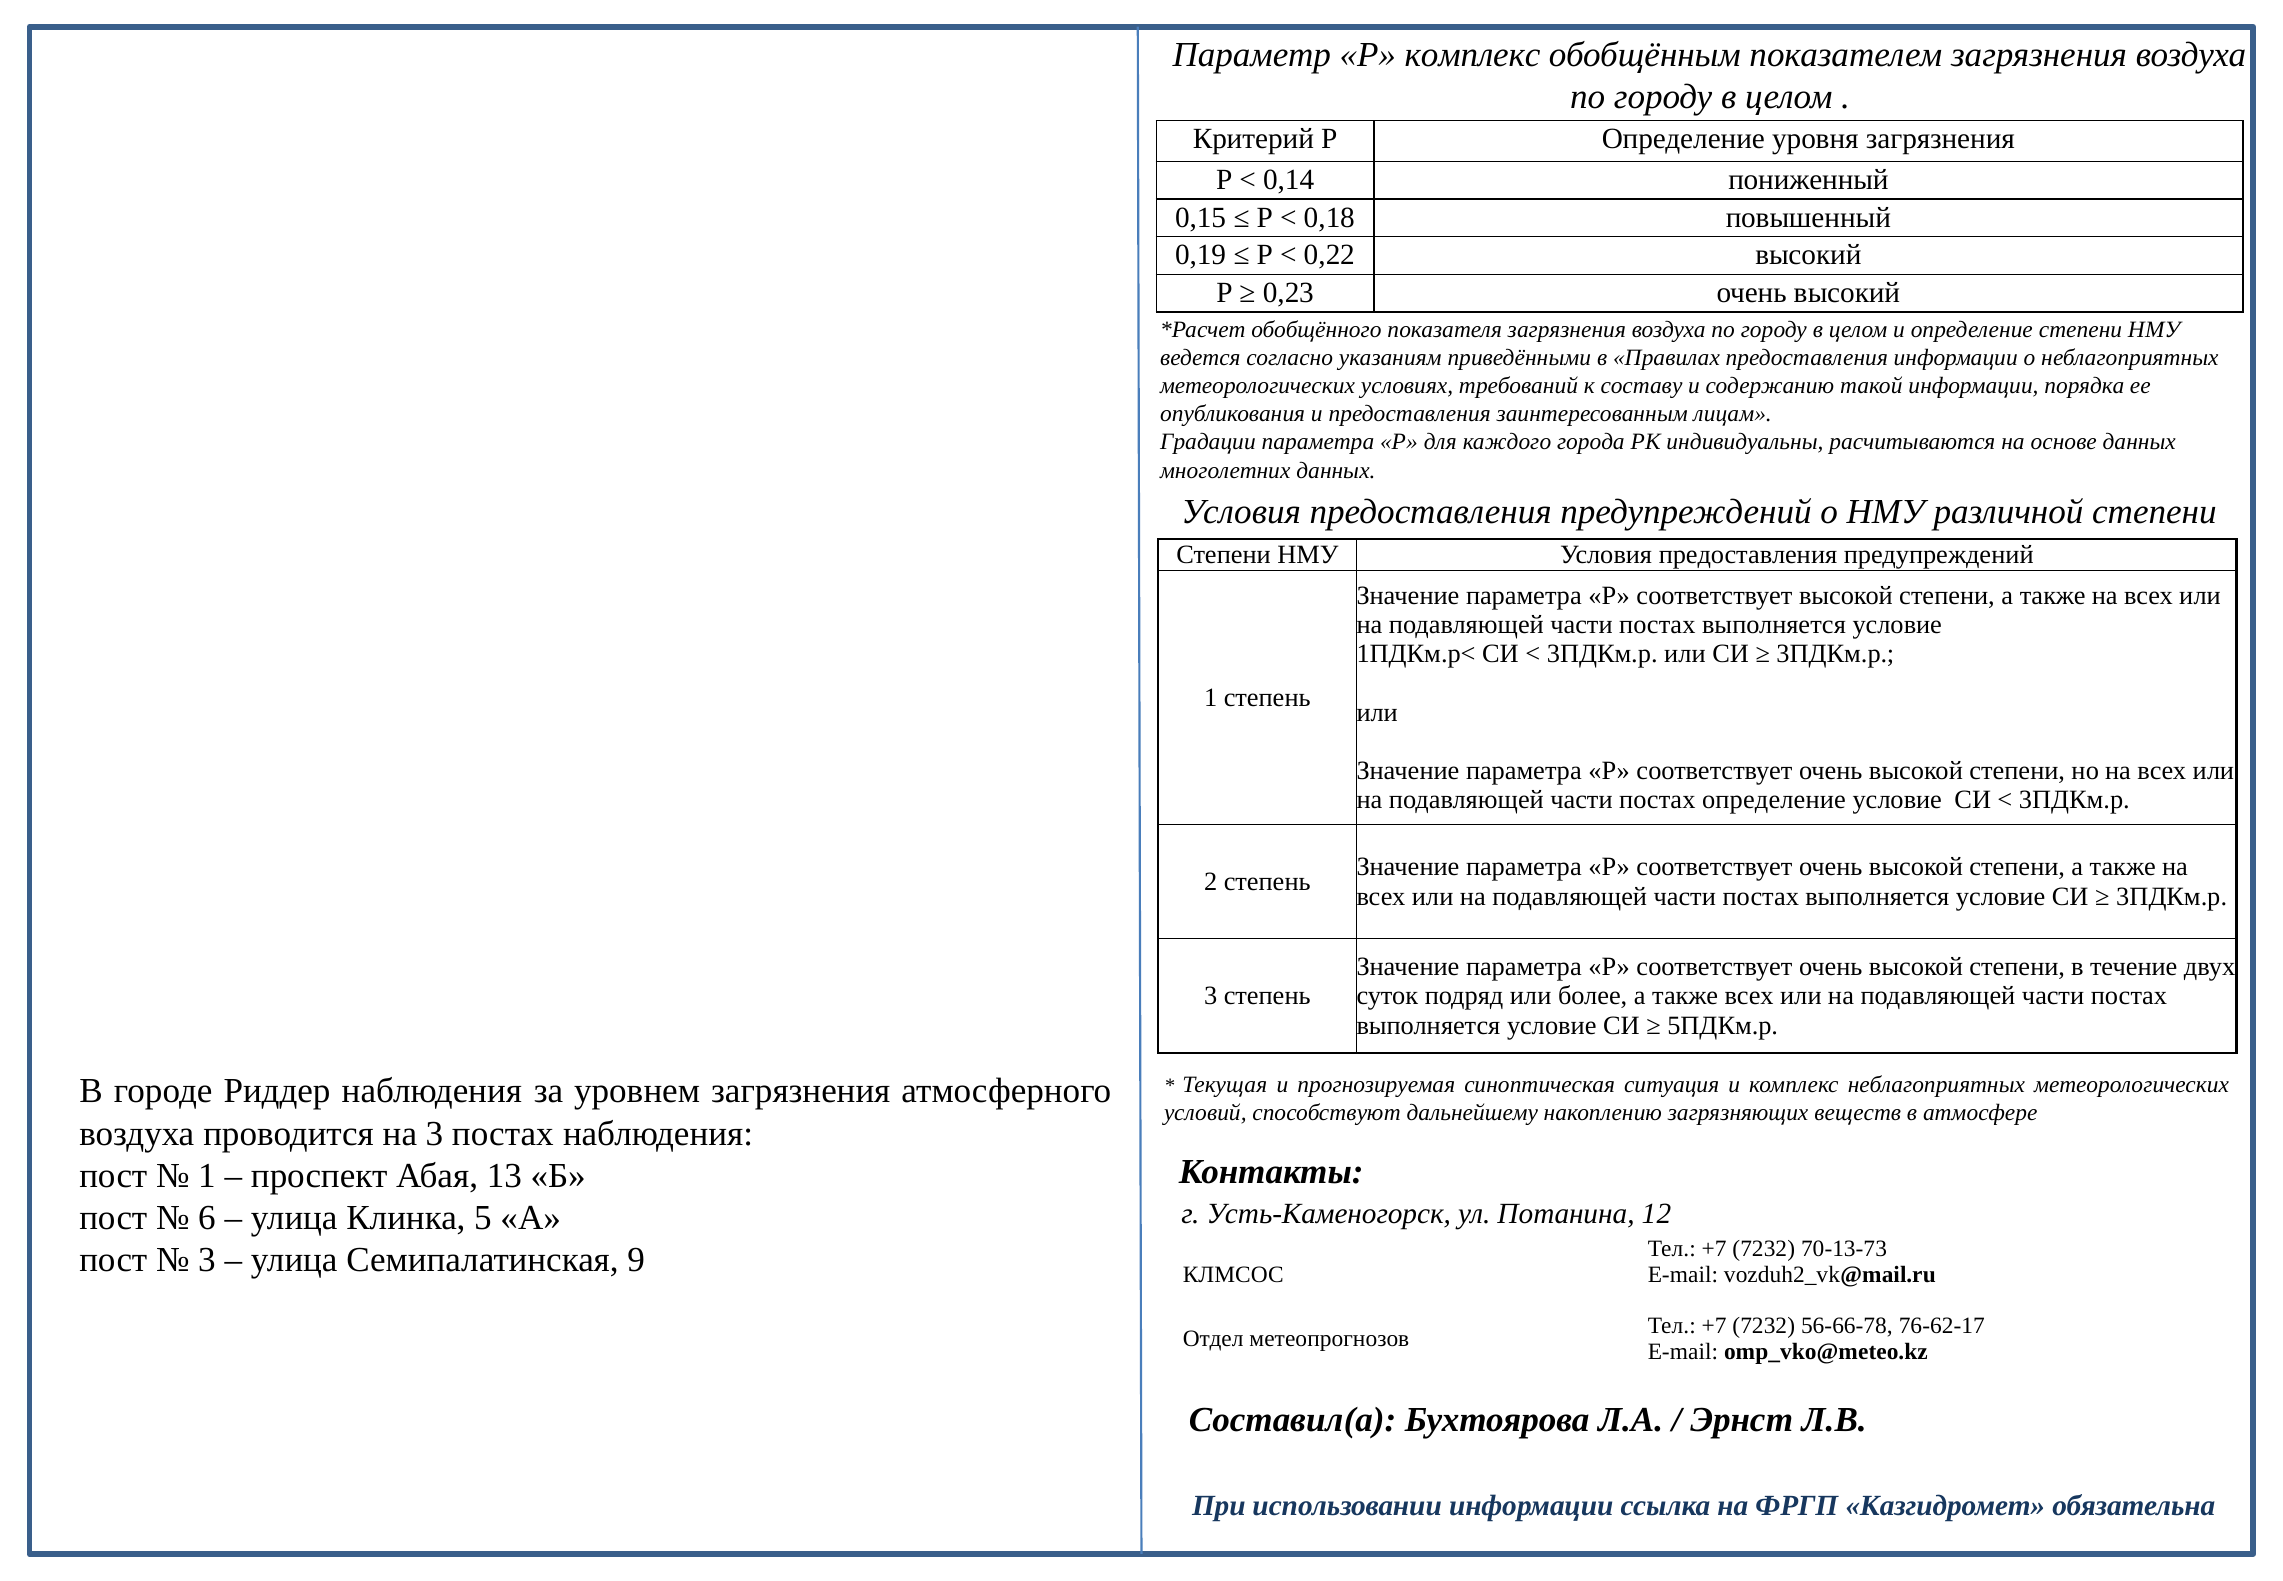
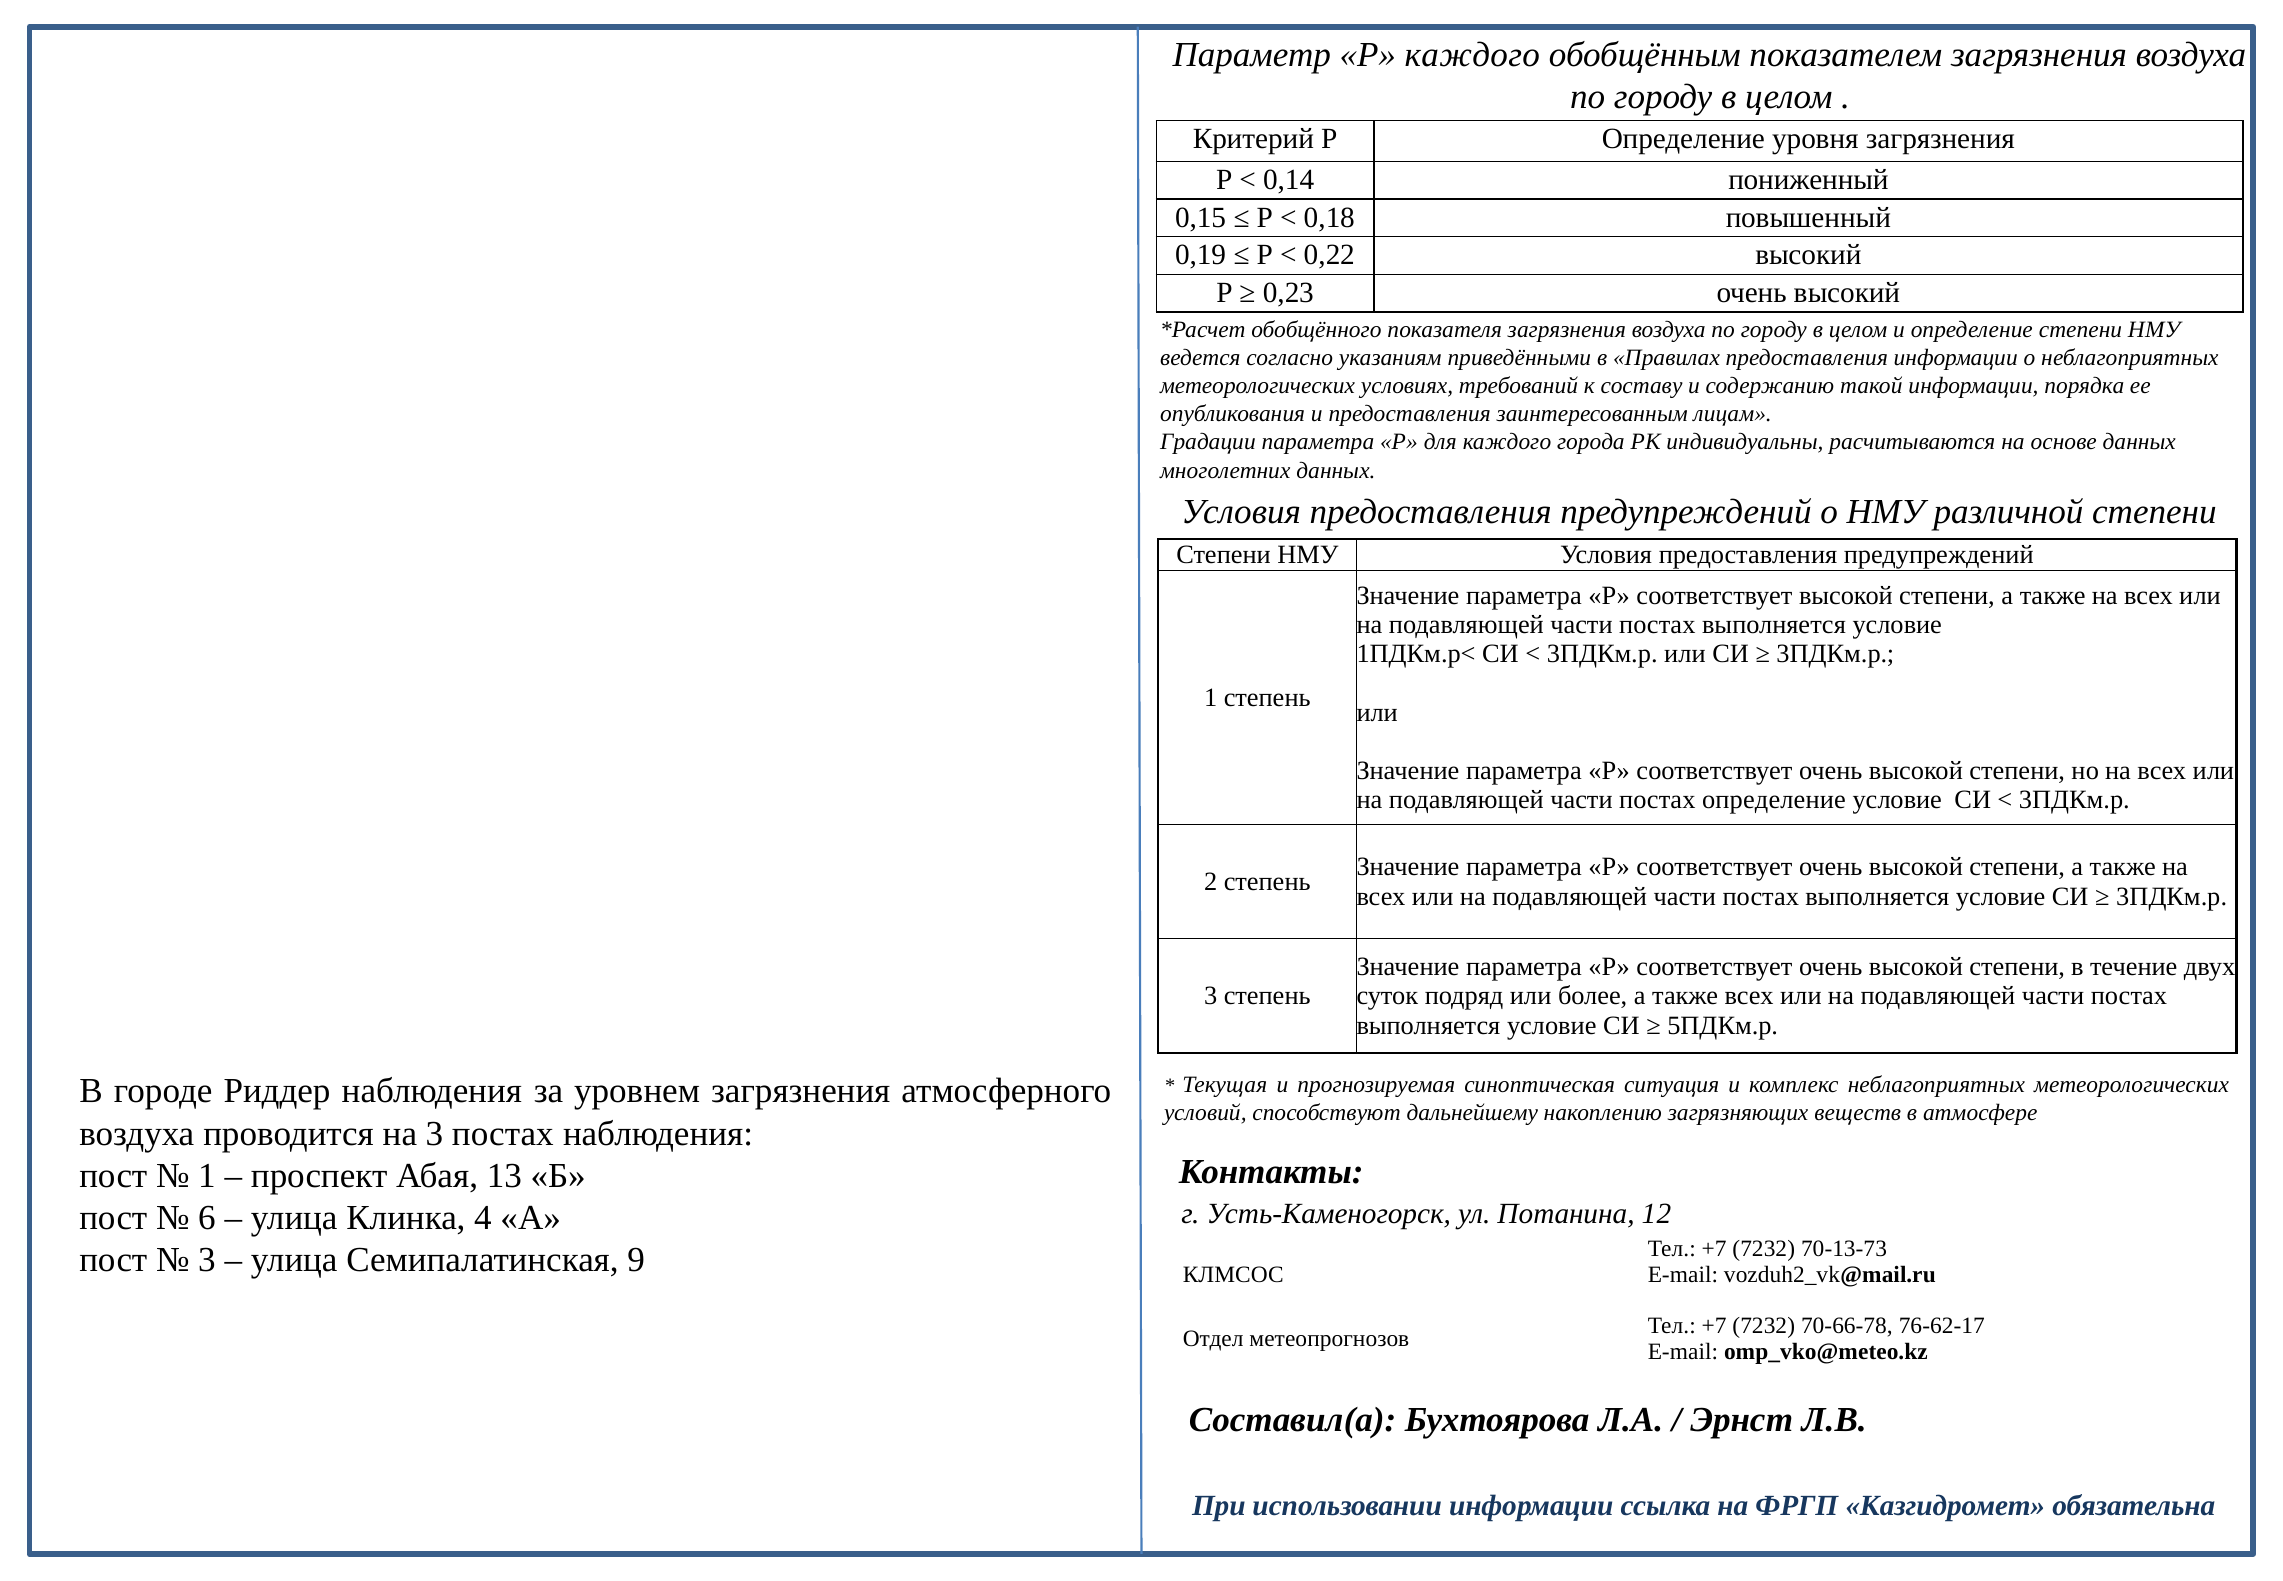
Р комплекс: комплекс -> каждого
5: 5 -> 4
56-66-78: 56-66-78 -> 70-66-78
